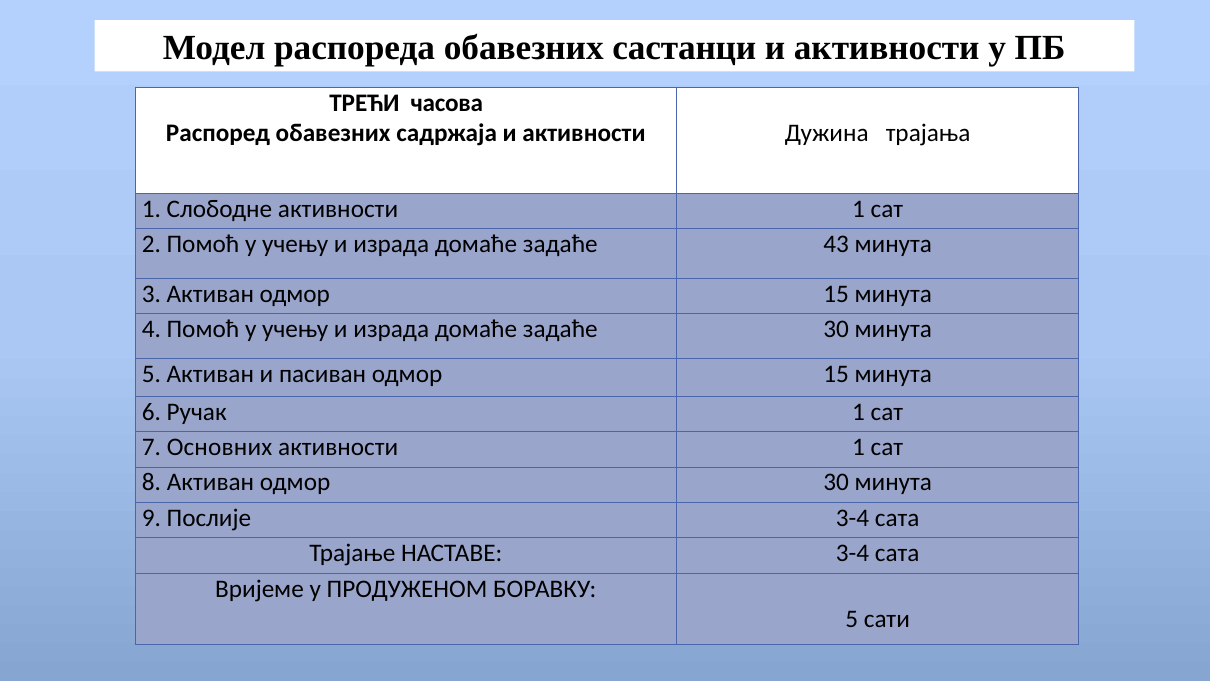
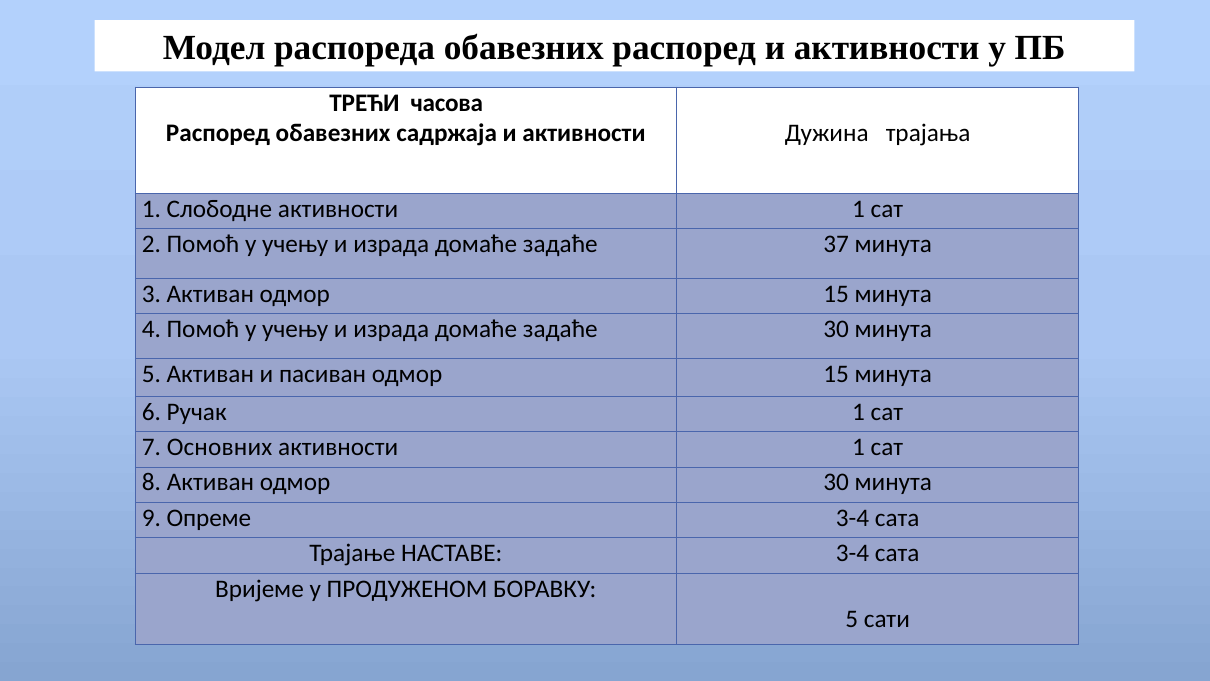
обавезних састанци: састанци -> распоред
43: 43 -> 37
Послије: Послије -> Опреме
